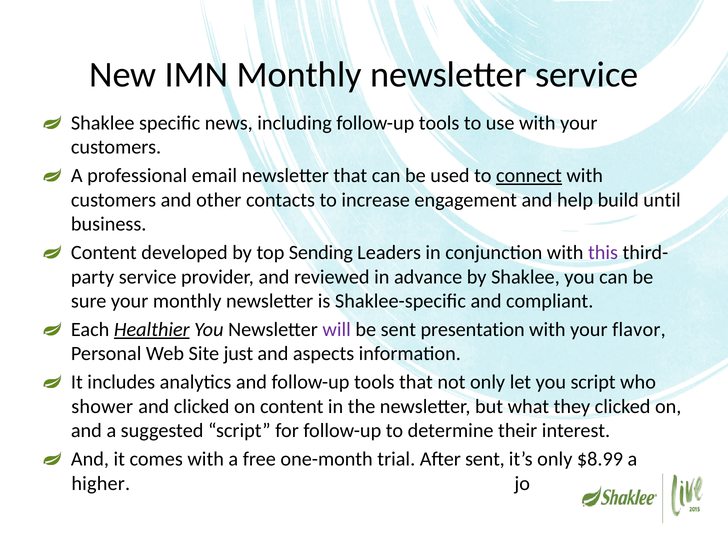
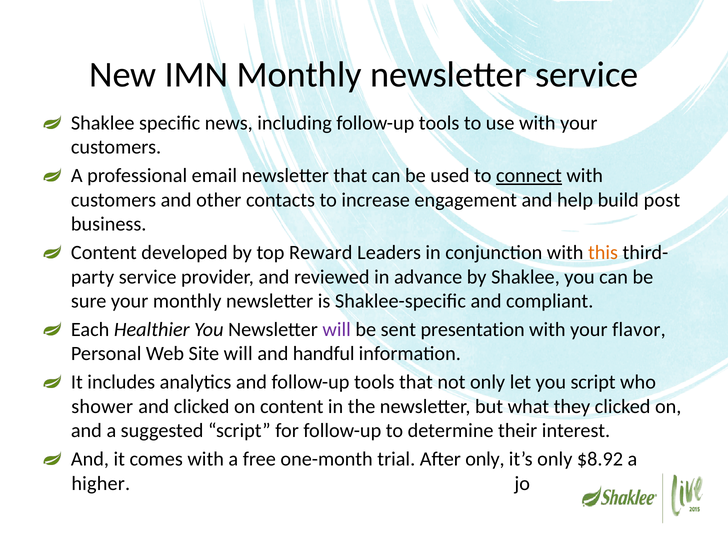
until: until -> post
Sending: Sending -> Reward
this colour: purple -> orange
Healthier underline: present -> none
Site just: just -> will
aspects: aspects -> handful
After sent: sent -> only
$8.99: $8.99 -> $8.92
